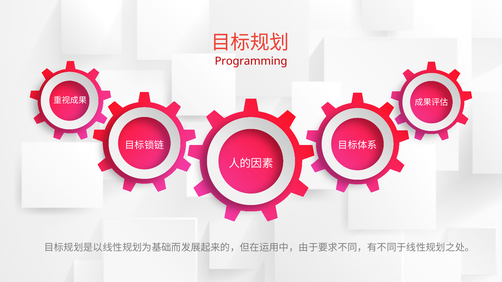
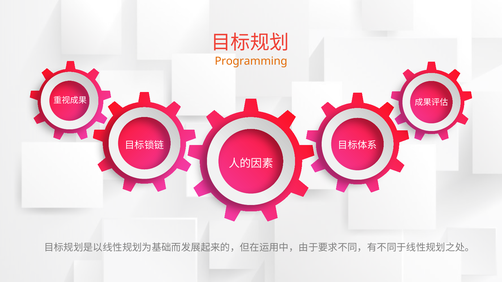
Programming colour: red -> orange
